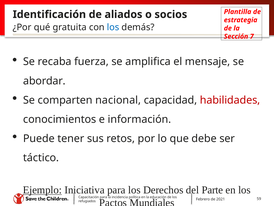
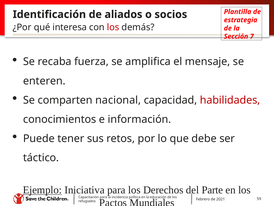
gratuita: gratuita -> interesa
los at (113, 27) colour: blue -> red
abordar: abordar -> enteren
